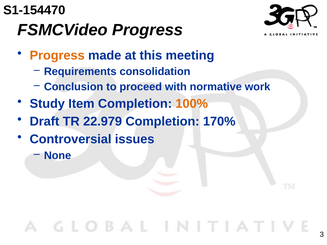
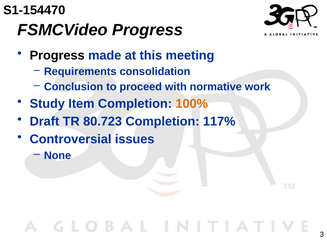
Progress at (57, 55) colour: orange -> black
22.979: 22.979 -> 80.723
170%: 170% -> 117%
